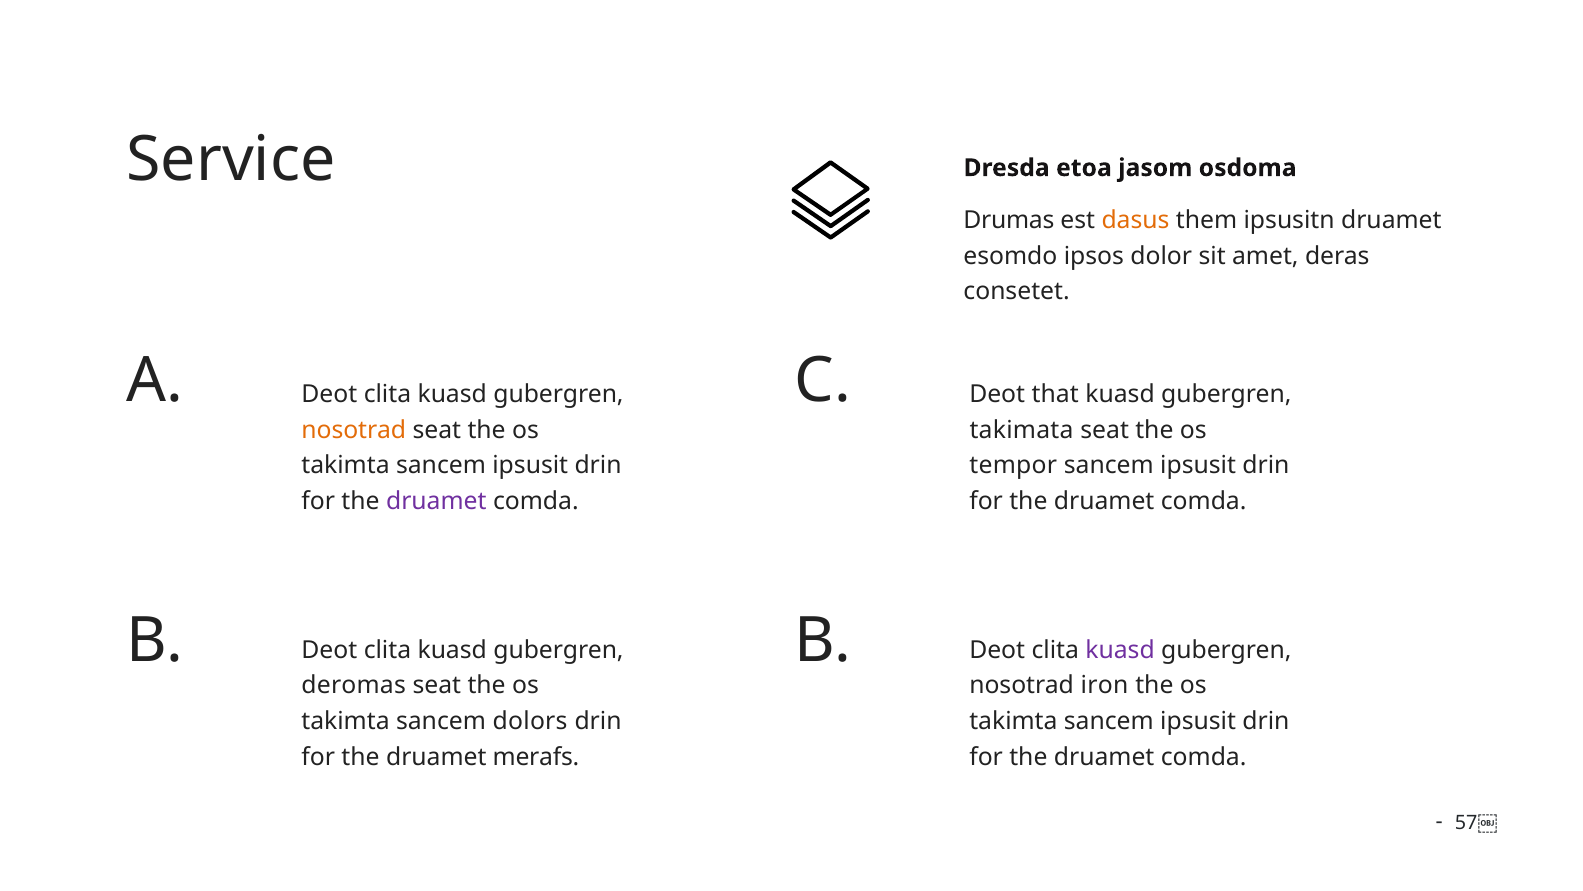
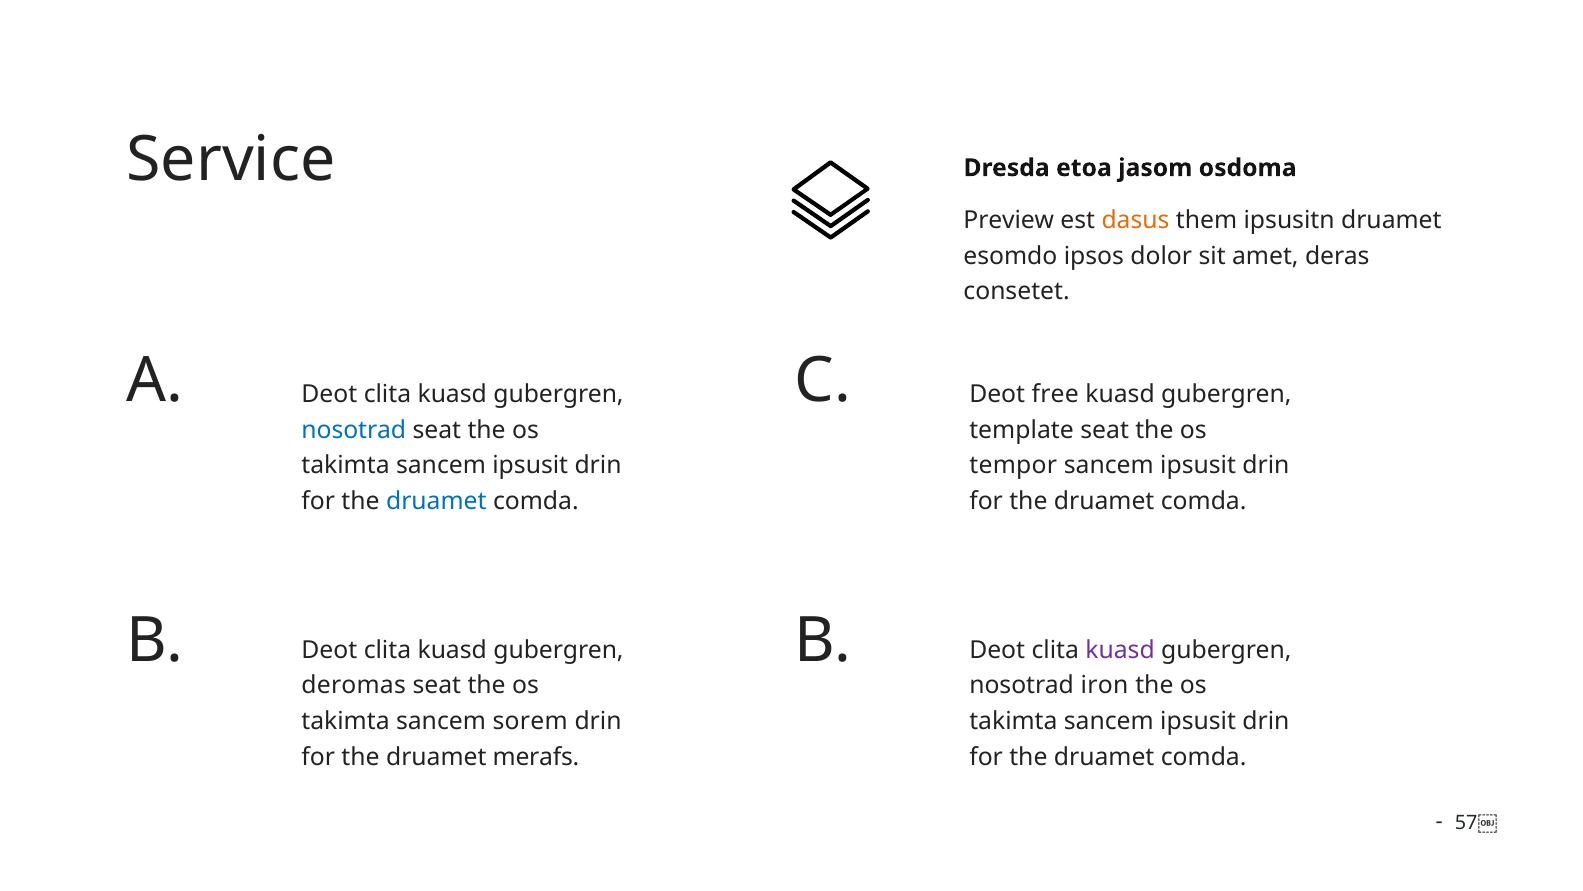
Drumas: Drumas -> Preview
that: that -> free
nosotrad at (354, 430) colour: orange -> blue
takimata: takimata -> template
druamet at (436, 501) colour: purple -> blue
dolors: dolors -> sorem
